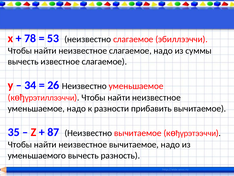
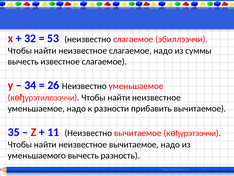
78: 78 -> 32
87: 87 -> 11
